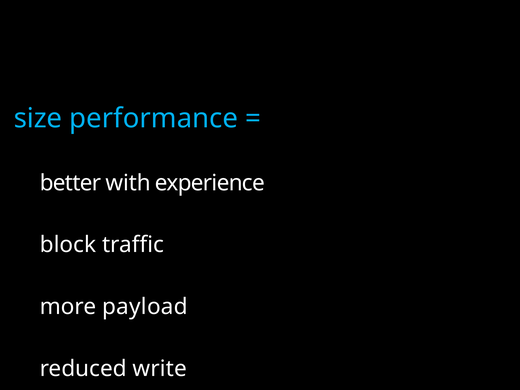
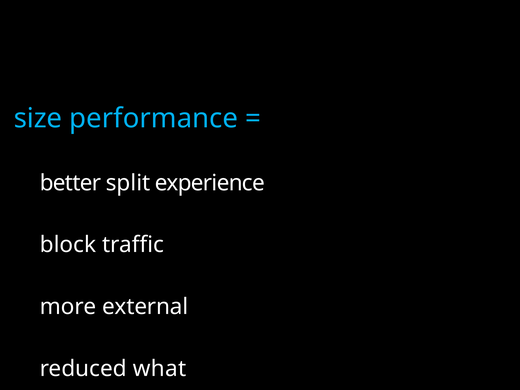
with: with -> split
payload: payload -> external
write: write -> what
